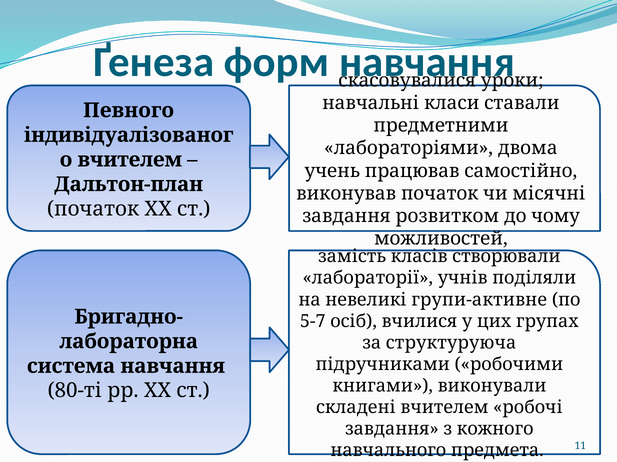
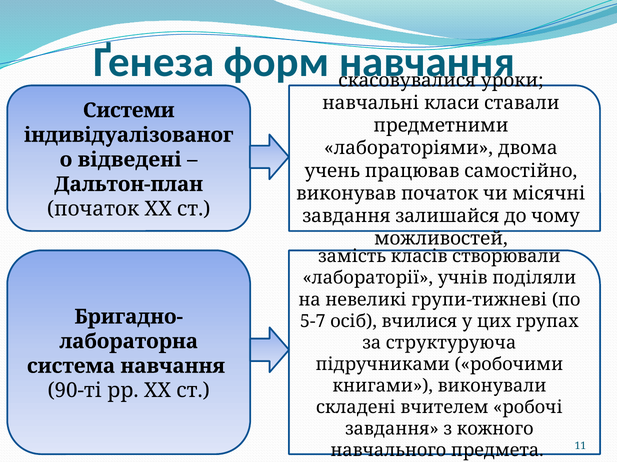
Певного: Певного -> Системи
вчителем at (130, 160): вчителем -> відведені
розвитком: розвитком -> залишайся
групи-активне: групи-активне -> групи-тижневі
80-ті: 80-ті -> 90-ті
